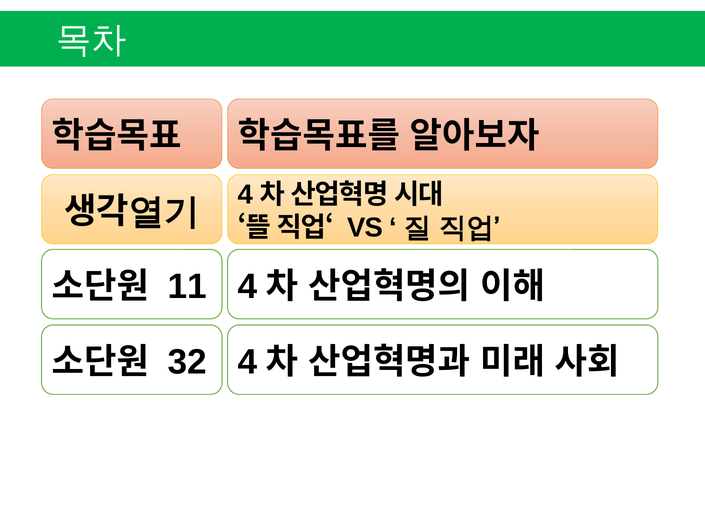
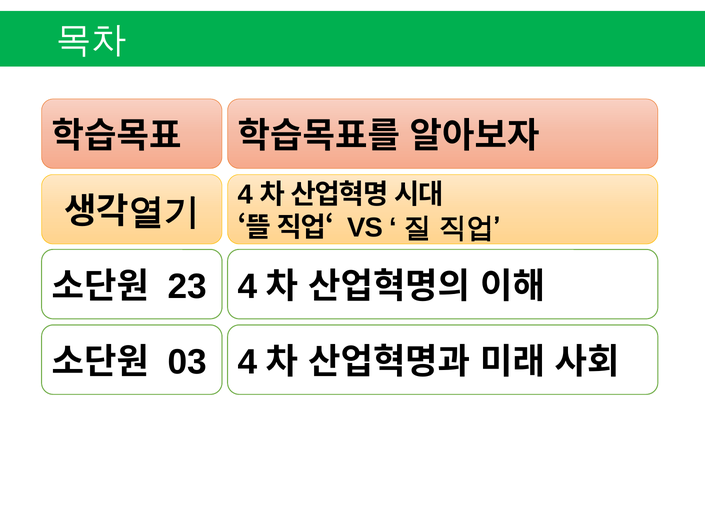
11: 11 -> 23
32: 32 -> 03
